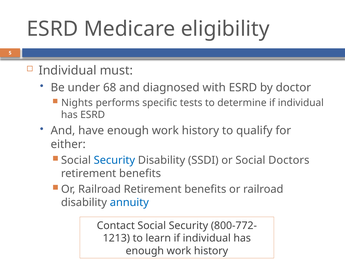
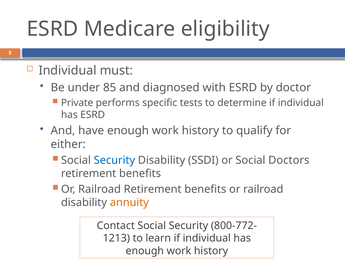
68: 68 -> 85
Nights: Nights -> Private
annuity colour: blue -> orange
